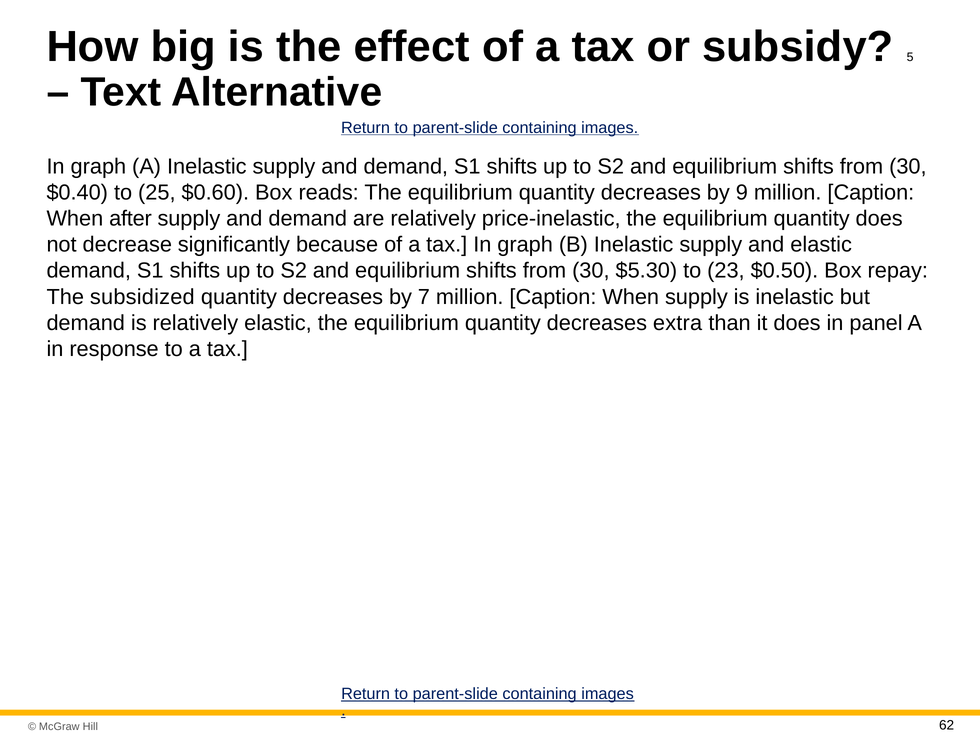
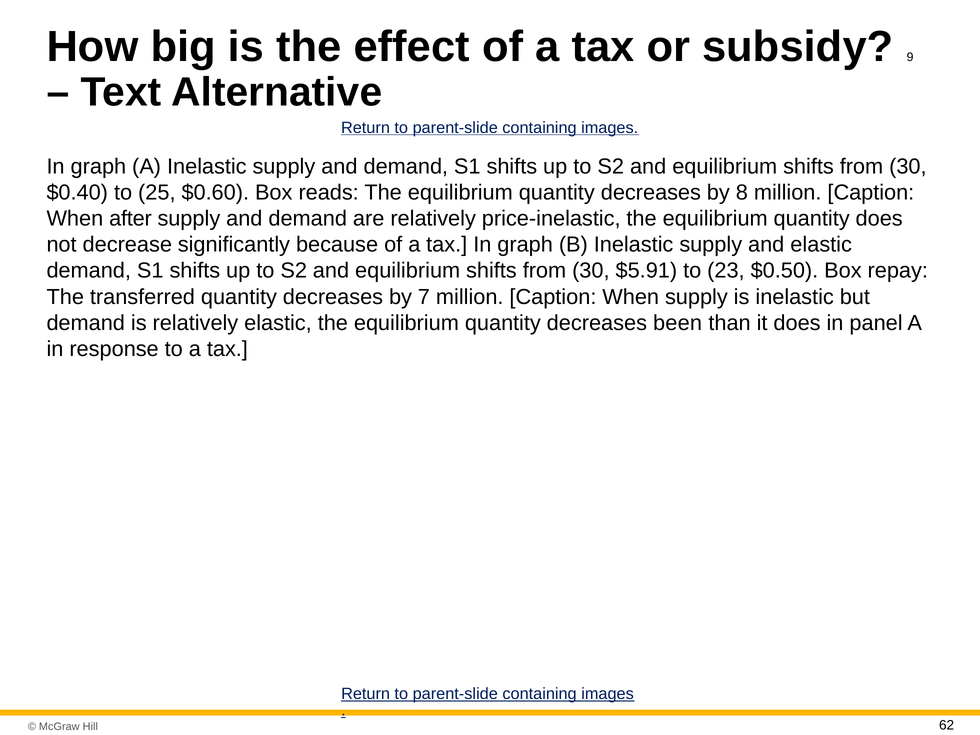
5: 5 -> 9
9: 9 -> 8
$5.30: $5.30 -> $5.91
subsidized: subsidized -> transferred
extra: extra -> been
